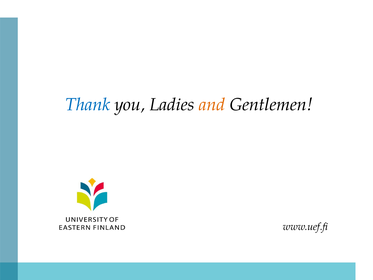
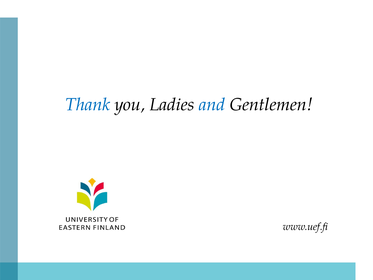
and colour: orange -> blue
